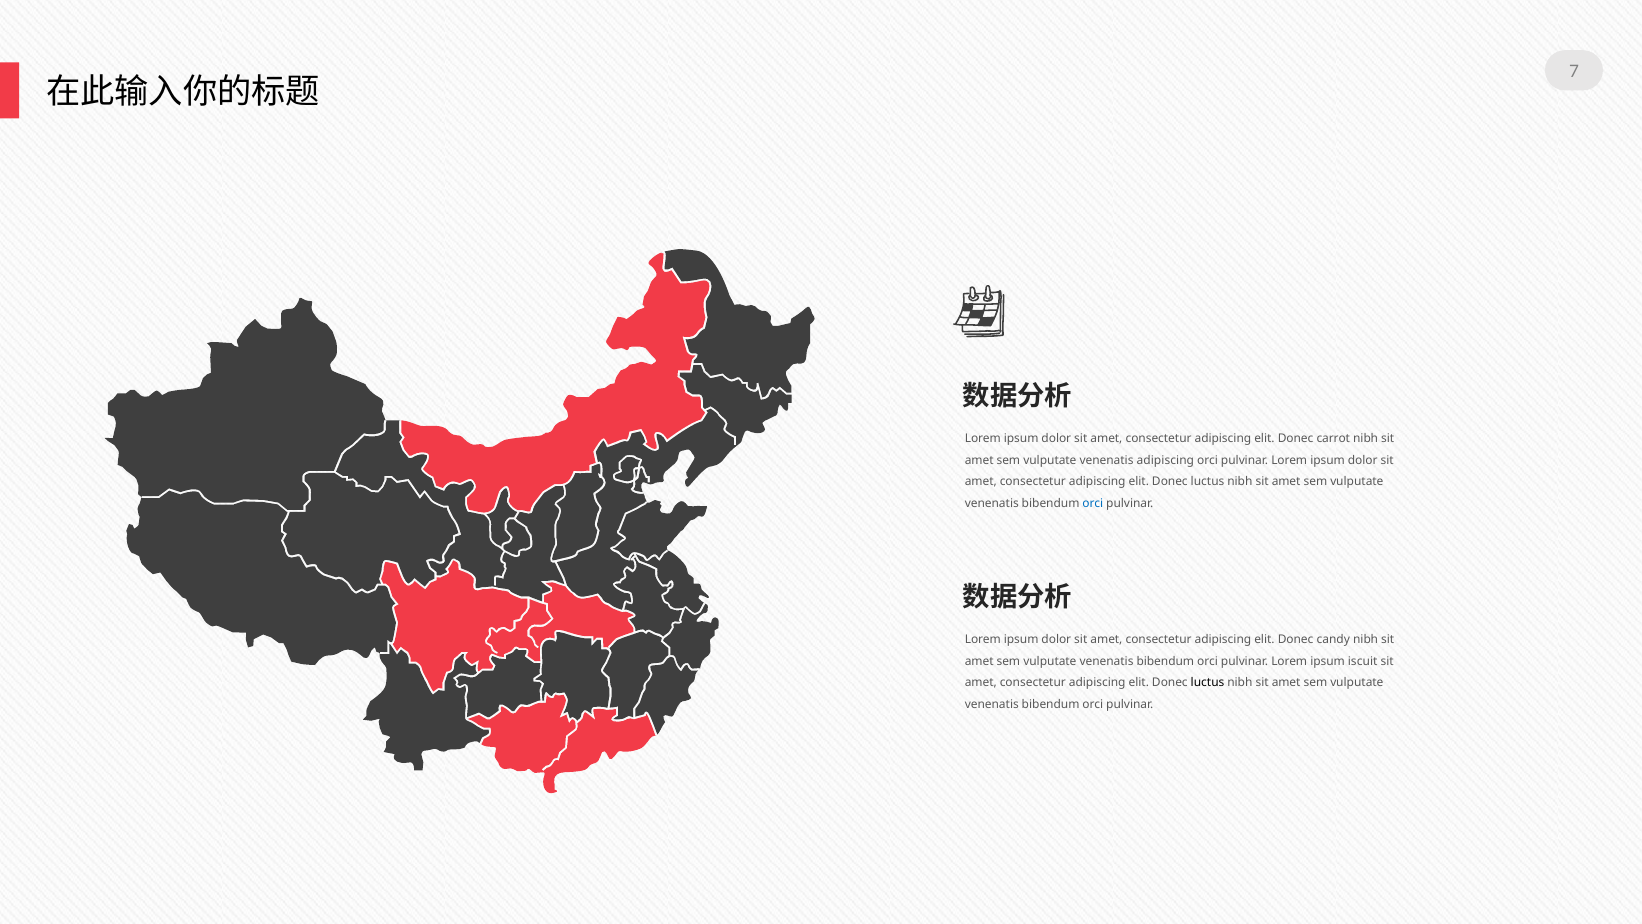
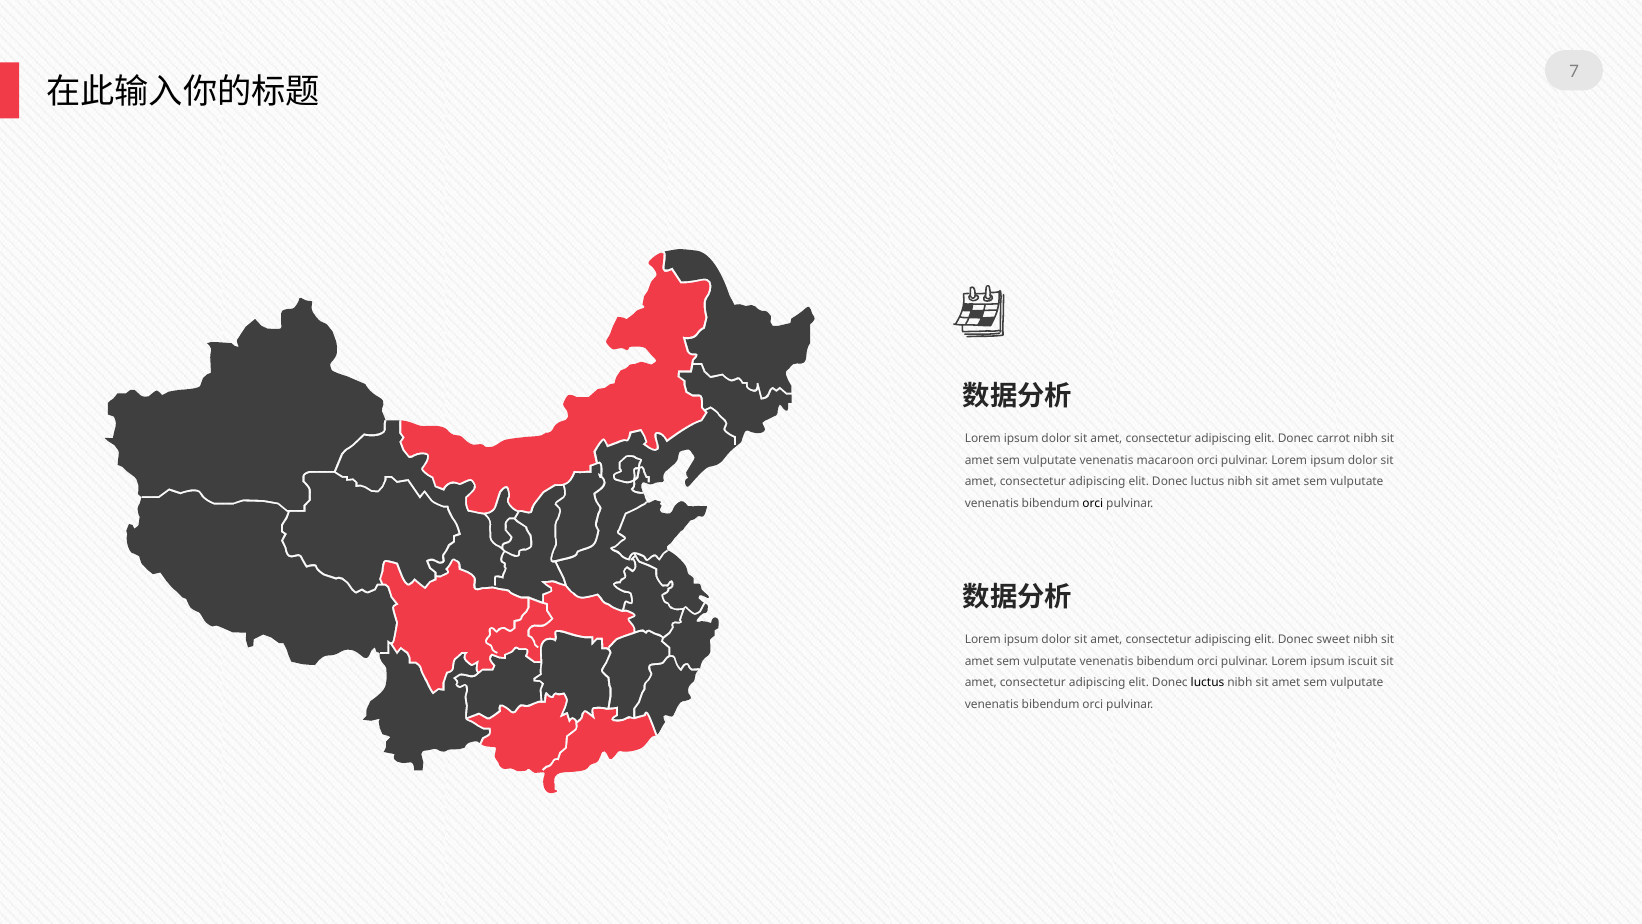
venenatis adipiscing: adipiscing -> macaroon
orci at (1093, 503) colour: blue -> black
candy: candy -> sweet
